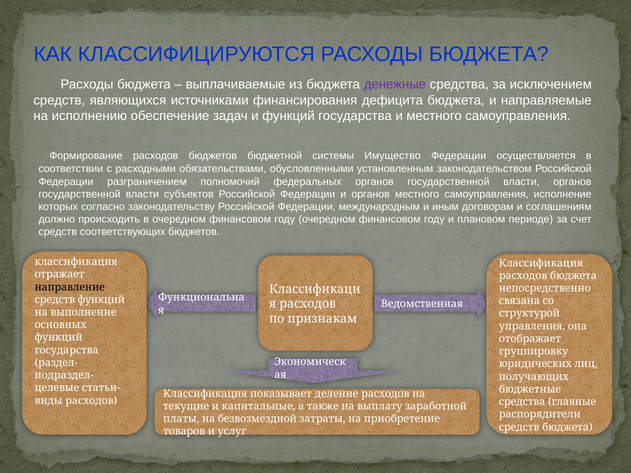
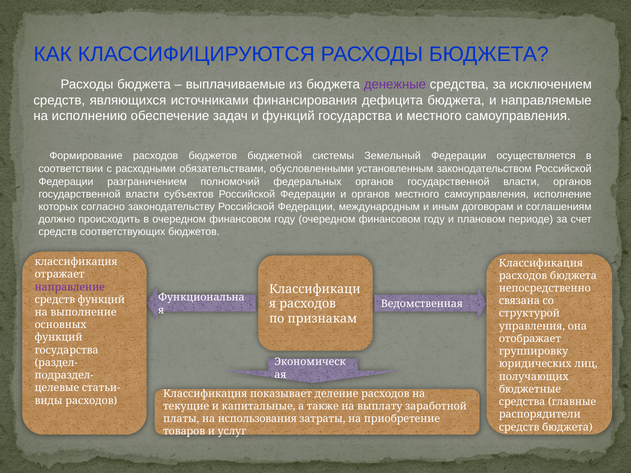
Имущество: Имущество -> Земельный
направление colour: black -> purple
безвозмездной: безвозмездной -> использования
